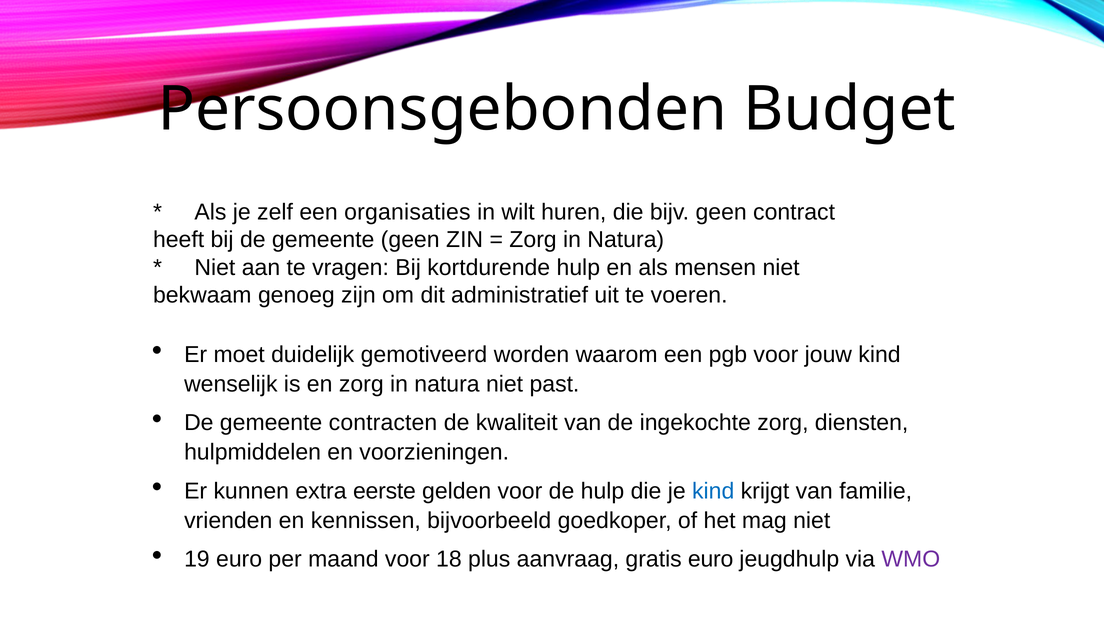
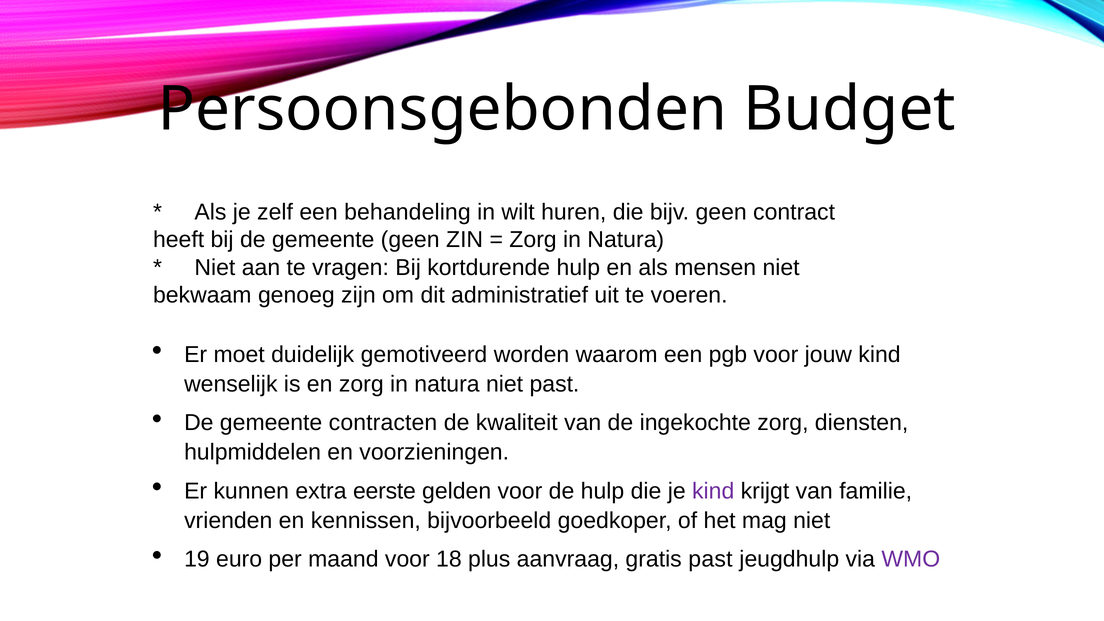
organisaties: organisaties -> behandeling
kind at (713, 491) colour: blue -> purple
gratis euro: euro -> past
